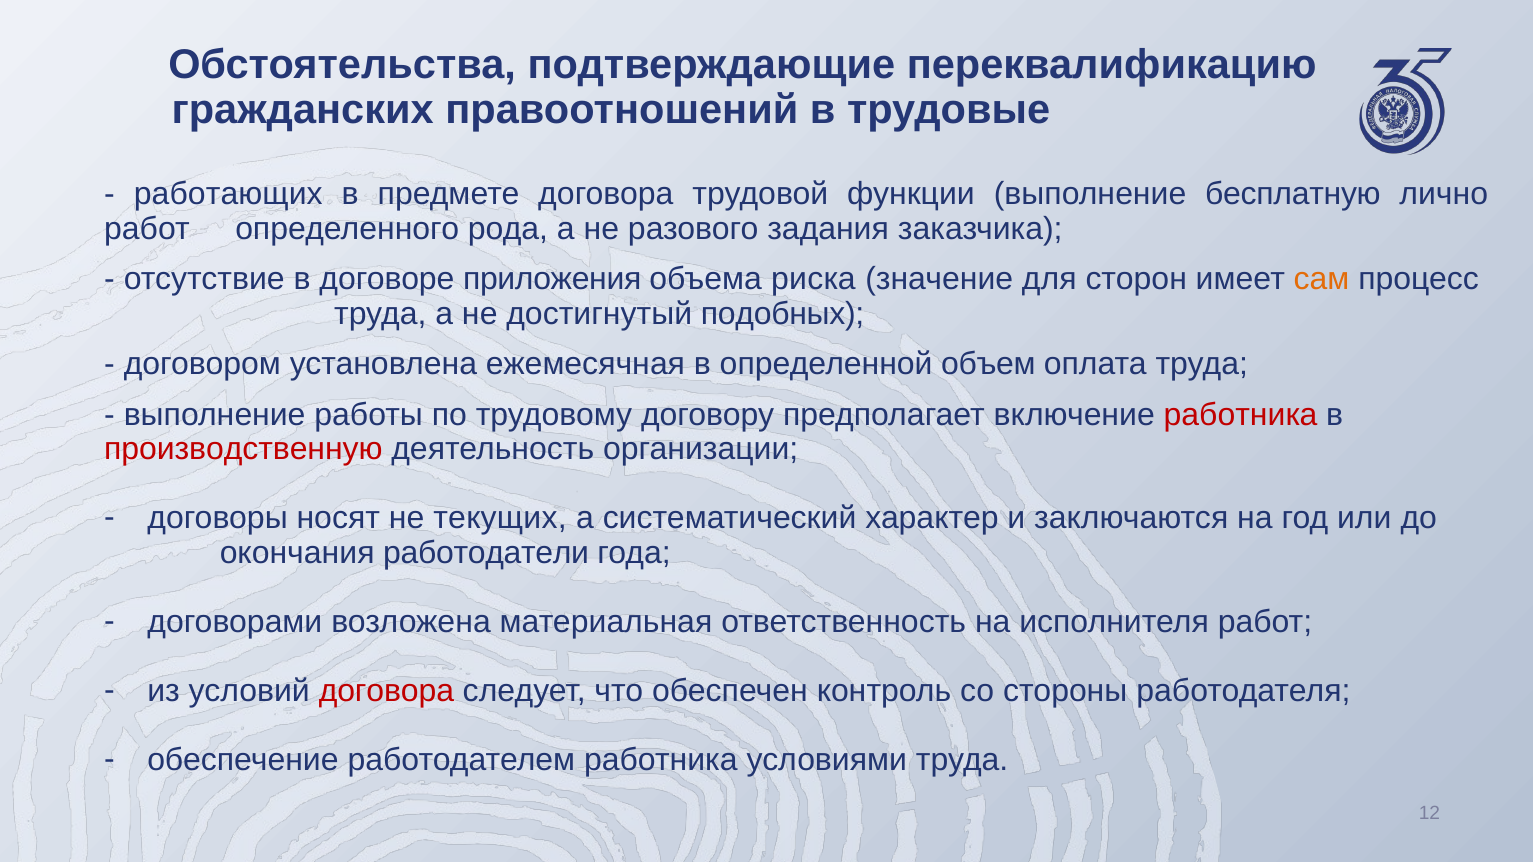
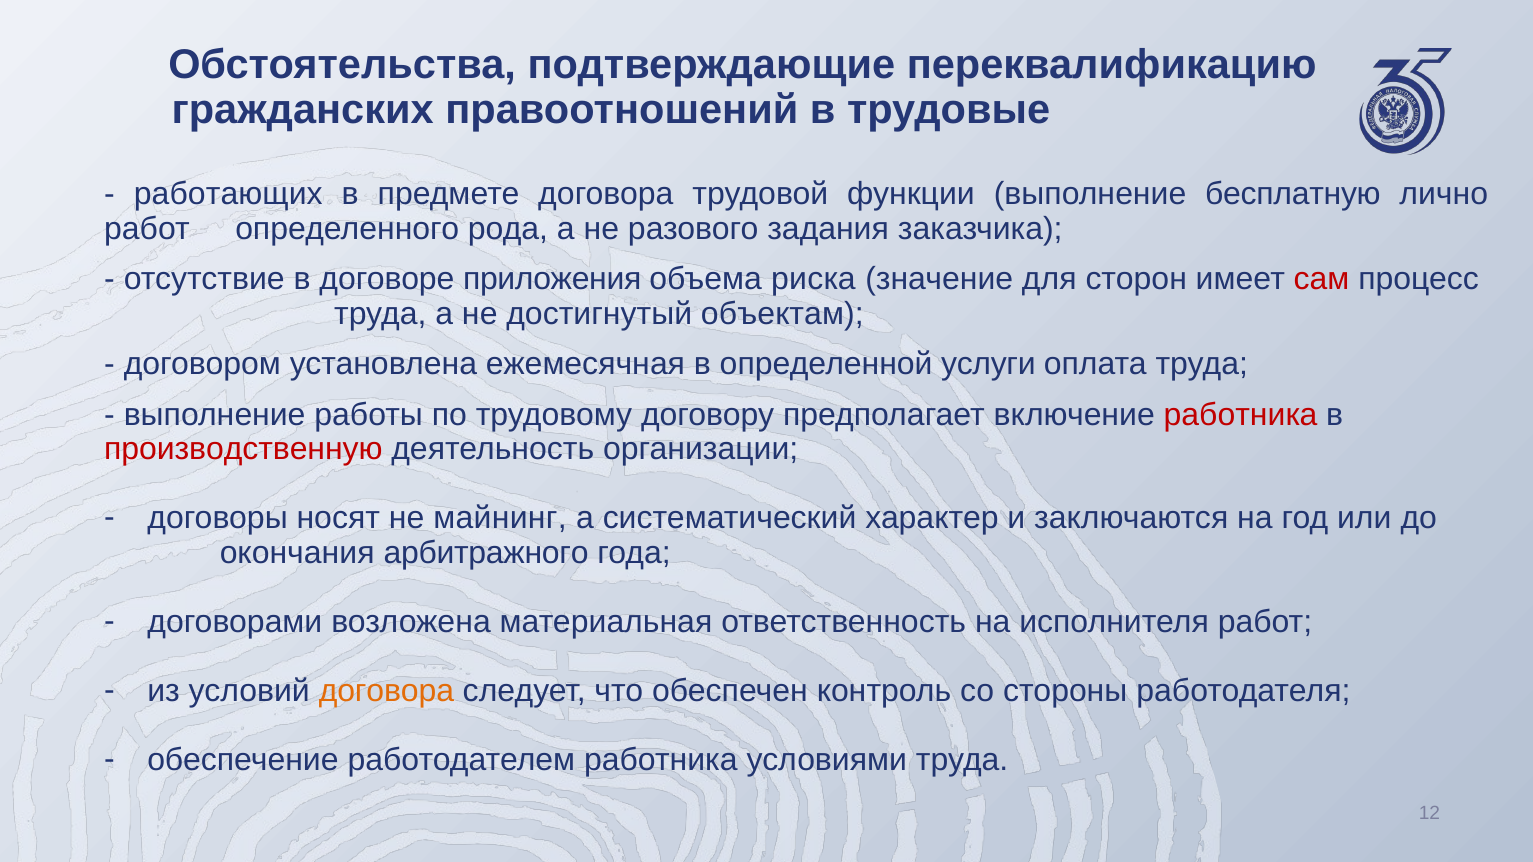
сам colour: orange -> red
подобных: подобных -> объектам
объем: объем -> услуги
текущих: текущих -> майнинг
работодатели: работодатели -> арбитражного
договора at (386, 691) colour: red -> orange
